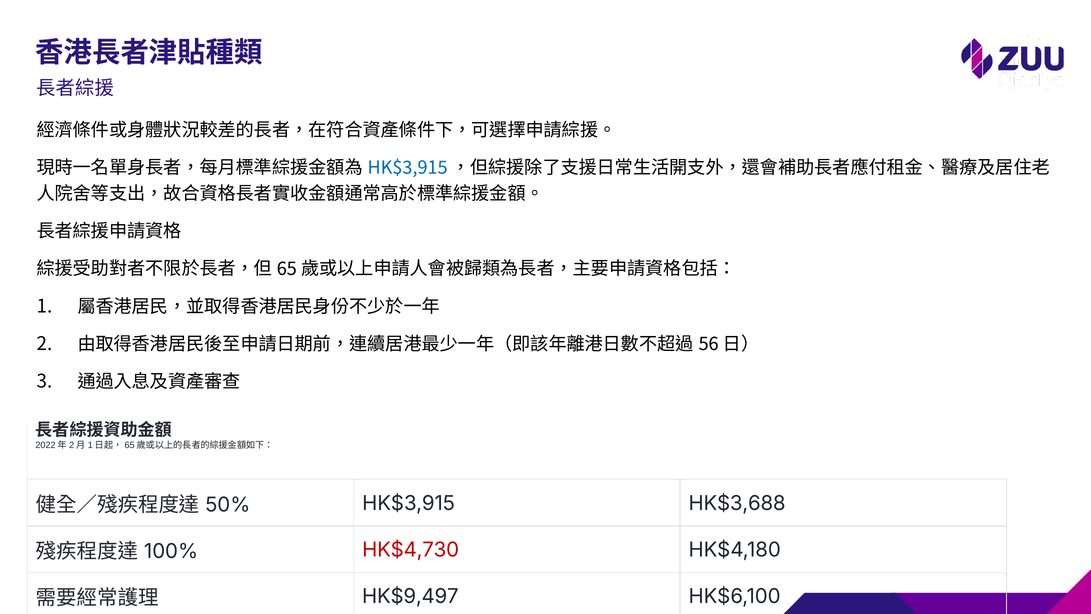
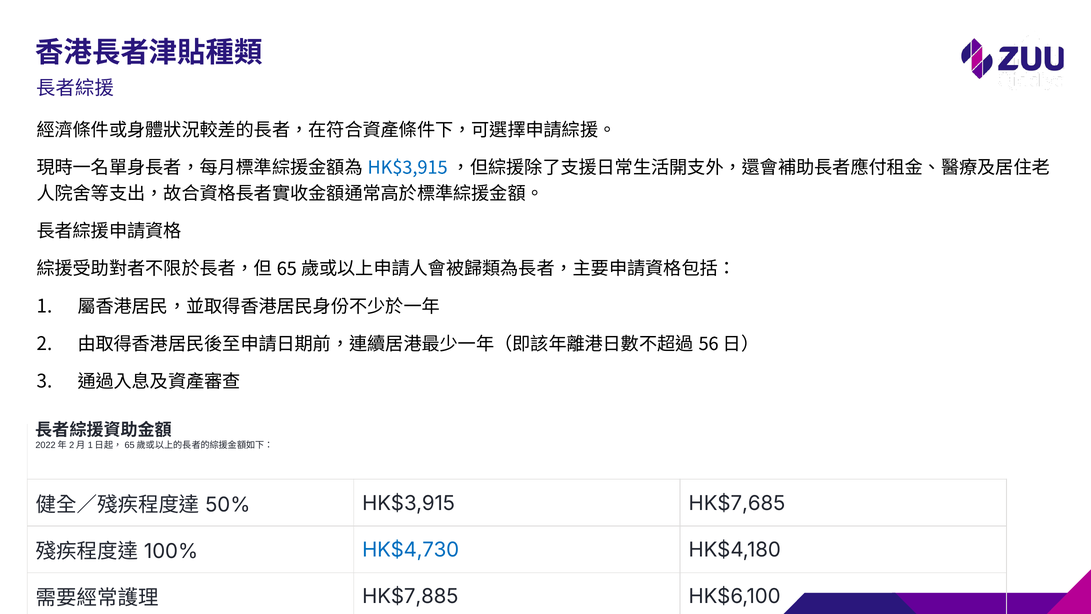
HK$3,688: HK$3,688 -> HK$7,685
HK$4,730 colour: red -> blue
HK$9,497: HK$9,497 -> HK$7,885
